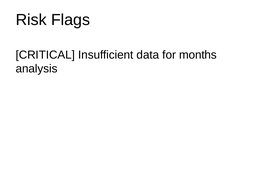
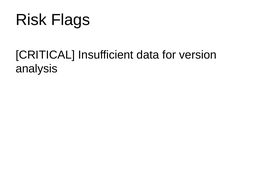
months: months -> version
